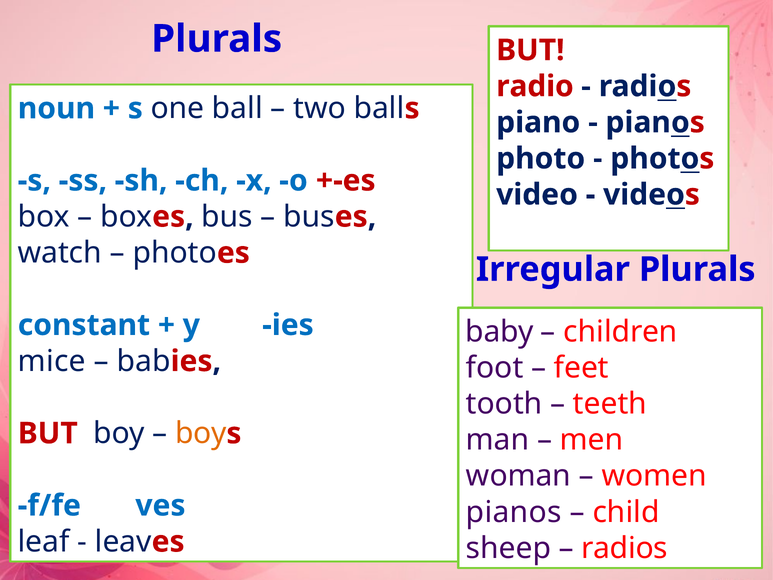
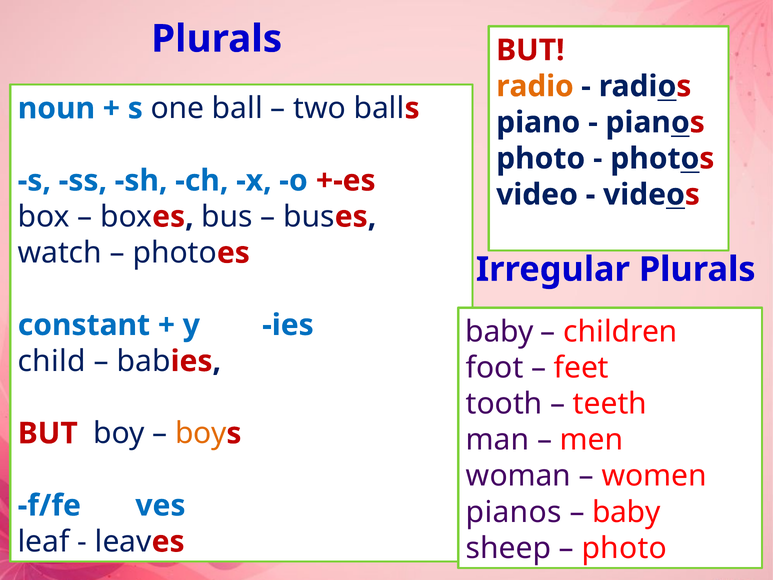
radio colour: red -> orange
mice: mice -> child
child at (626, 512): child -> baby
radios at (624, 548): radios -> photo
